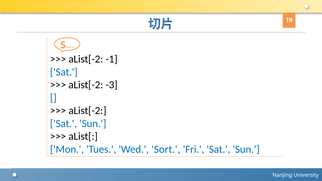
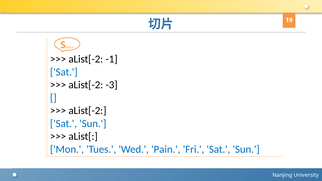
Sort: Sort -> Pain
